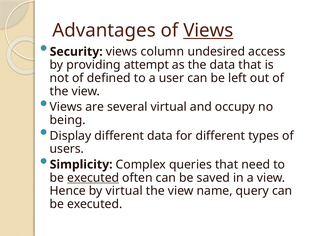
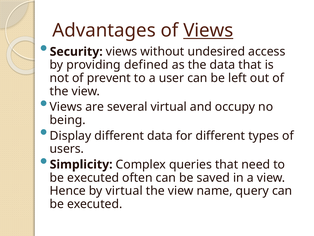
column: column -> without
attempt: attempt -> defined
defined: defined -> prevent
executed at (93, 177) underline: present -> none
